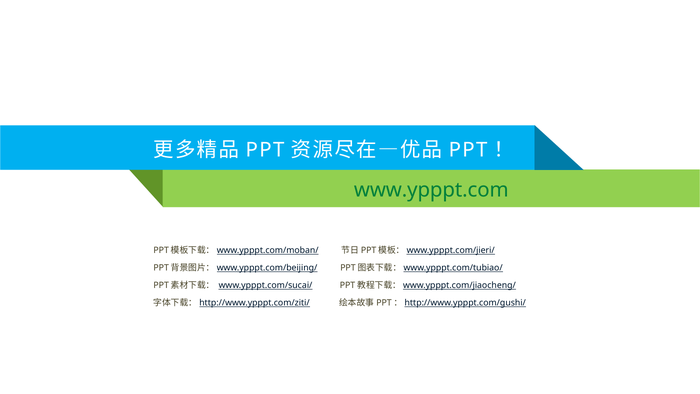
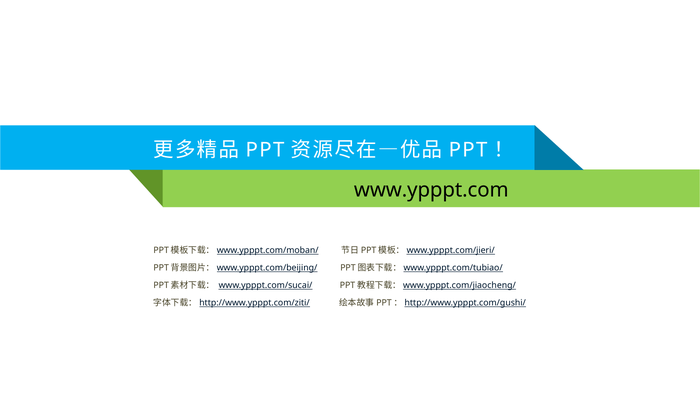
www.ypppt.com colour: green -> black
